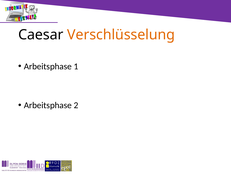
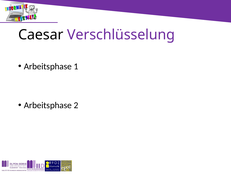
Verschlüsselung colour: orange -> purple
